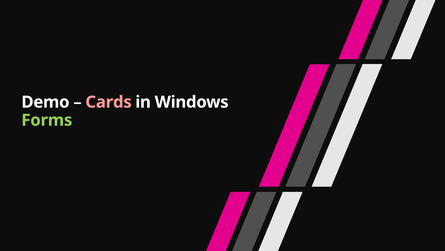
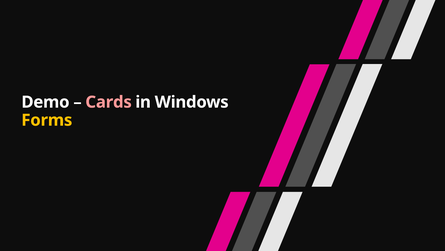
Forms colour: light green -> yellow
